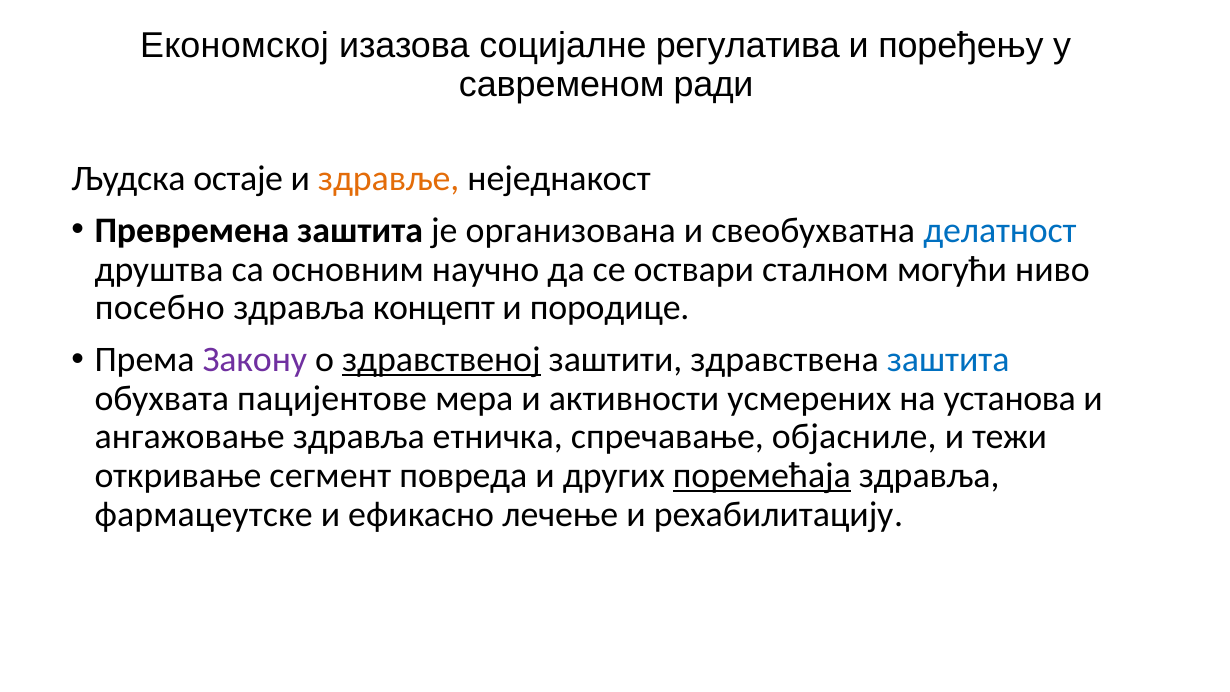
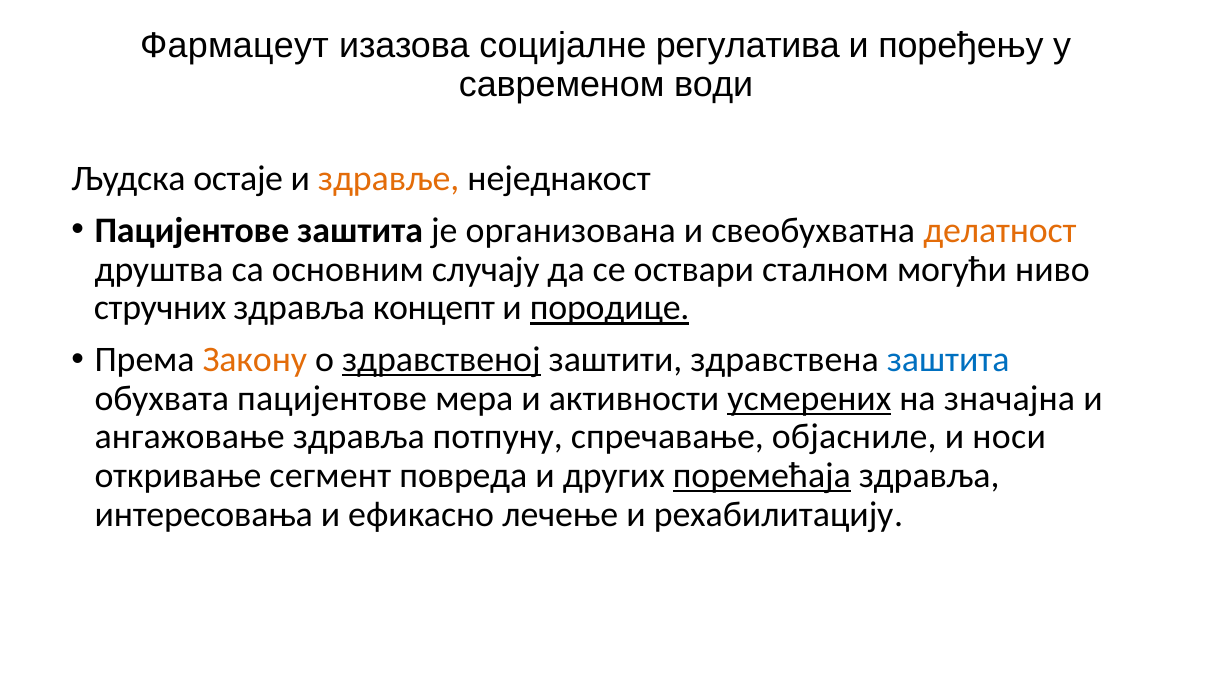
Економској: Економској -> Фармацеут
ради: ради -> води
Превремена at (192, 230): Превремена -> Пацијентове
делатност colour: blue -> orange
научно: научно -> случају
посебно: посебно -> стручних
породице underline: none -> present
Закону colour: purple -> orange
усмерених underline: none -> present
установа: установа -> значајна
етничка: етничка -> потпуну
тежи: тежи -> носи
фармацеутске: фармацеутске -> интересовања
